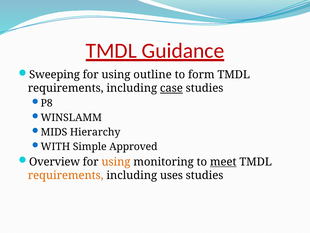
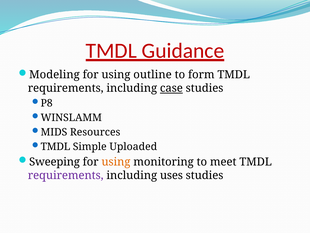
Sweeping: Sweeping -> Modeling
Hierarchy: Hierarchy -> Resources
WITH at (55, 146): WITH -> TMDL
Approved: Approved -> Uploaded
Overview: Overview -> Sweeping
meet underline: present -> none
requirements at (66, 175) colour: orange -> purple
